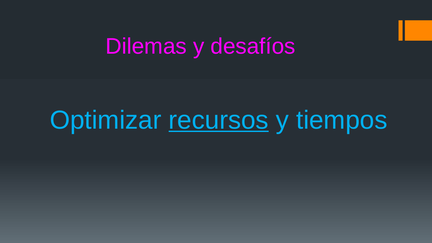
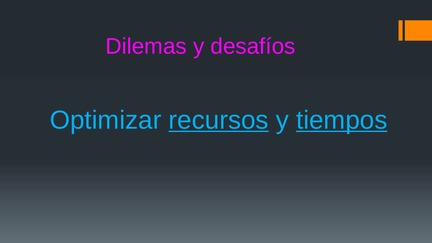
tiempos underline: none -> present
